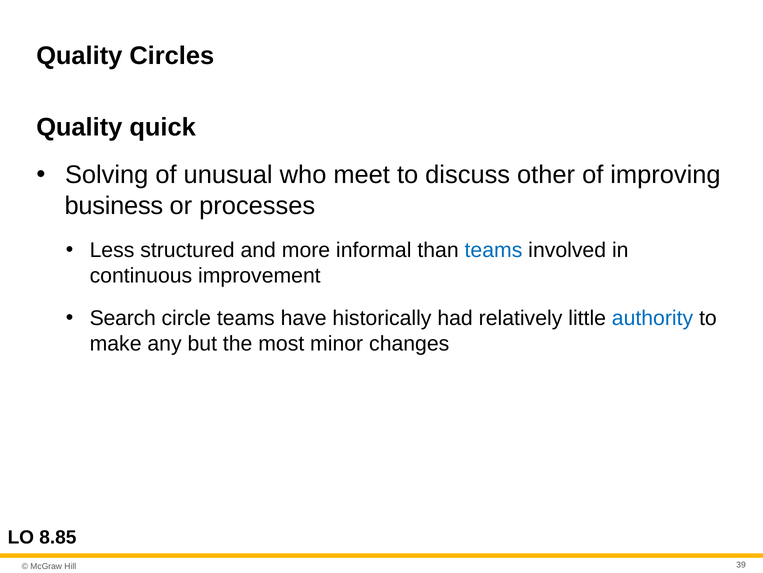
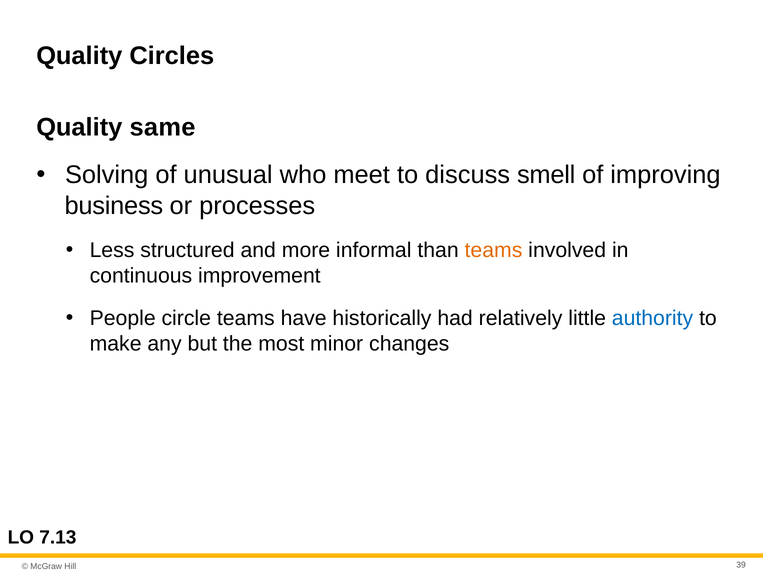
quick: quick -> same
other: other -> smell
teams at (493, 250) colour: blue -> orange
Search: Search -> People
8.85: 8.85 -> 7.13
